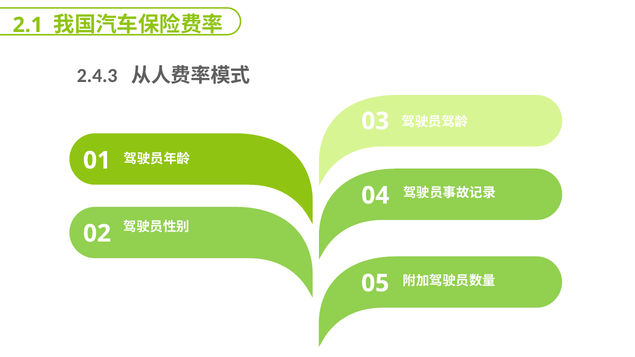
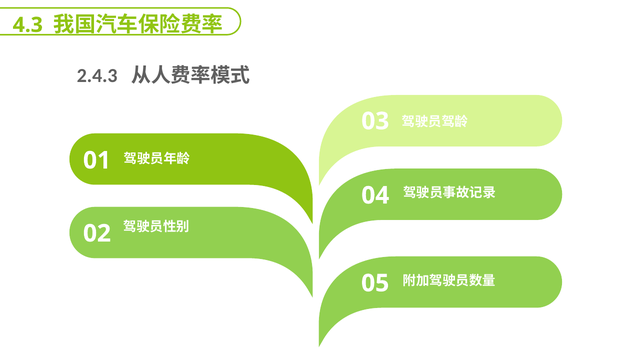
2.1: 2.1 -> 4.3
